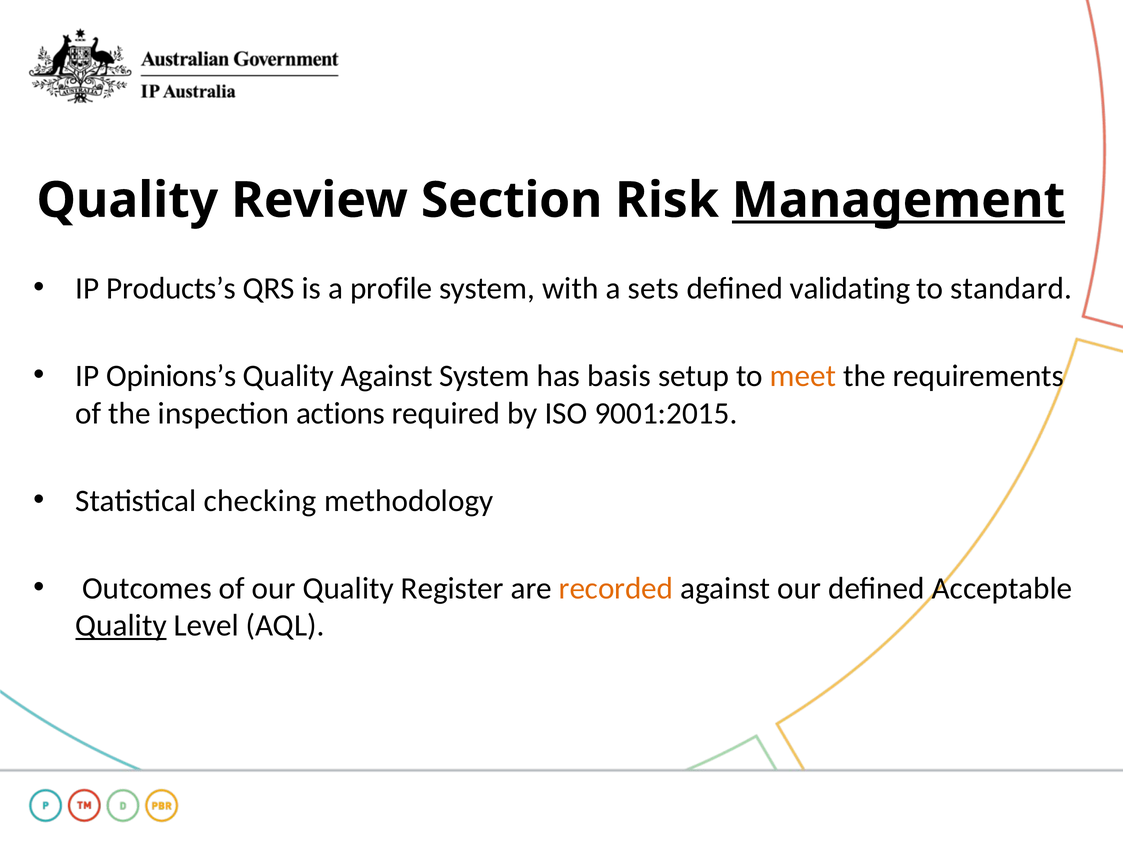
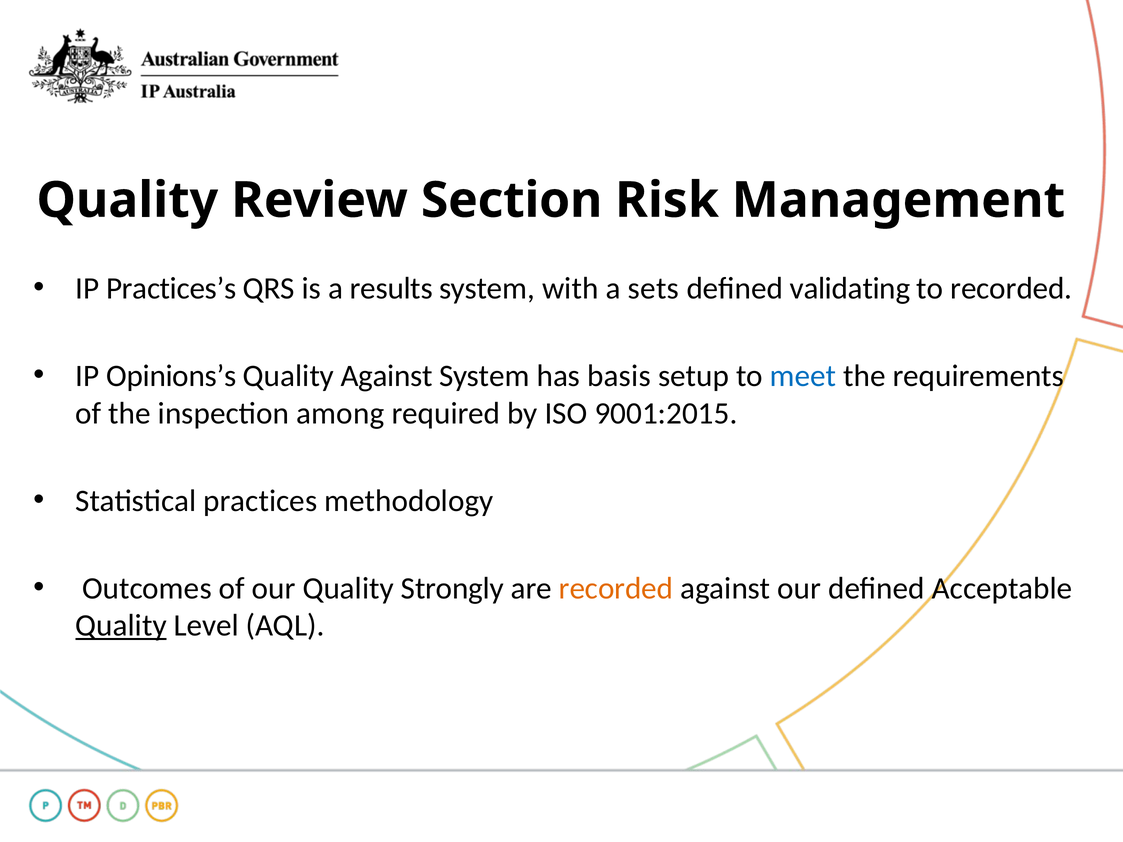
Management underline: present -> none
Products’s: Products’s -> Practices’s
profile: profile -> results
to standard: standard -> recorded
meet colour: orange -> blue
actions: actions -> among
checking: checking -> practices
Register: Register -> Strongly
